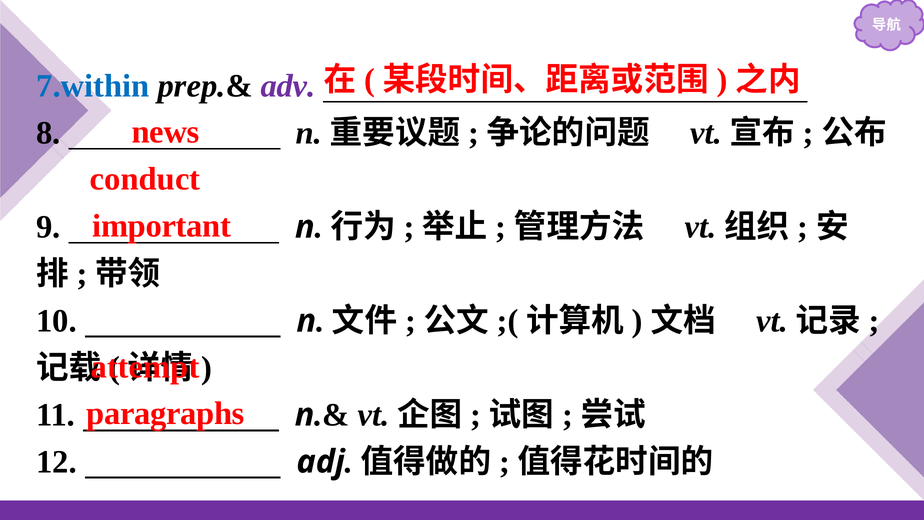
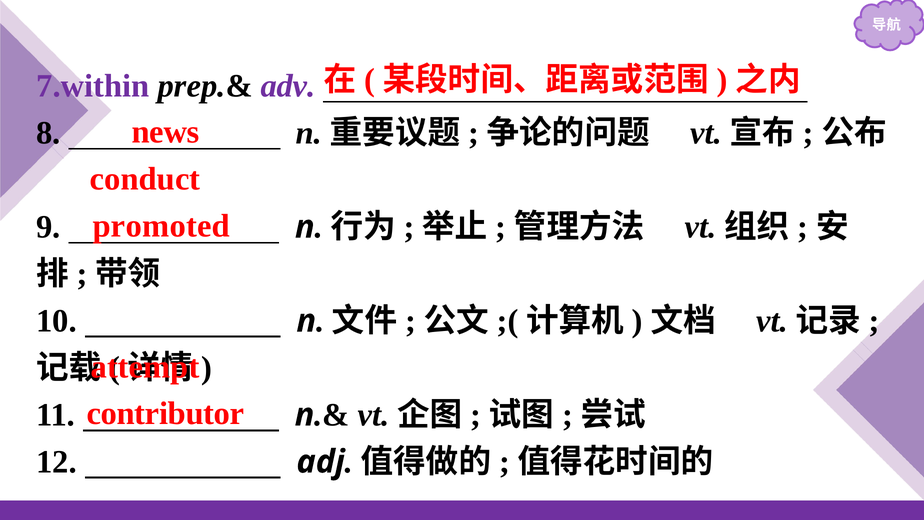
7.within colour: blue -> purple
important: important -> promoted
paragraphs: paragraphs -> contributor
